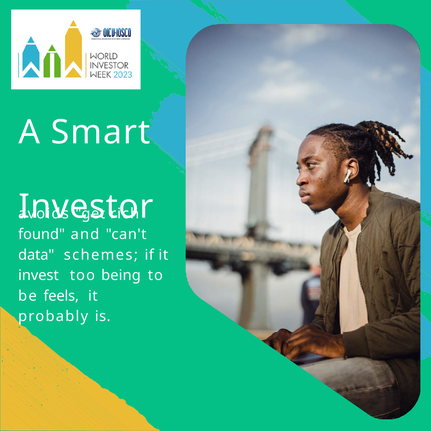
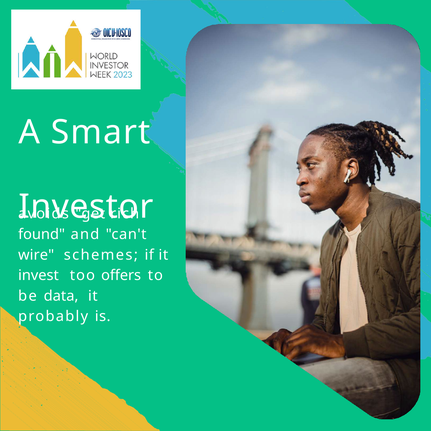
data: data -> wire
being: being -> offers
feels: feels -> data
